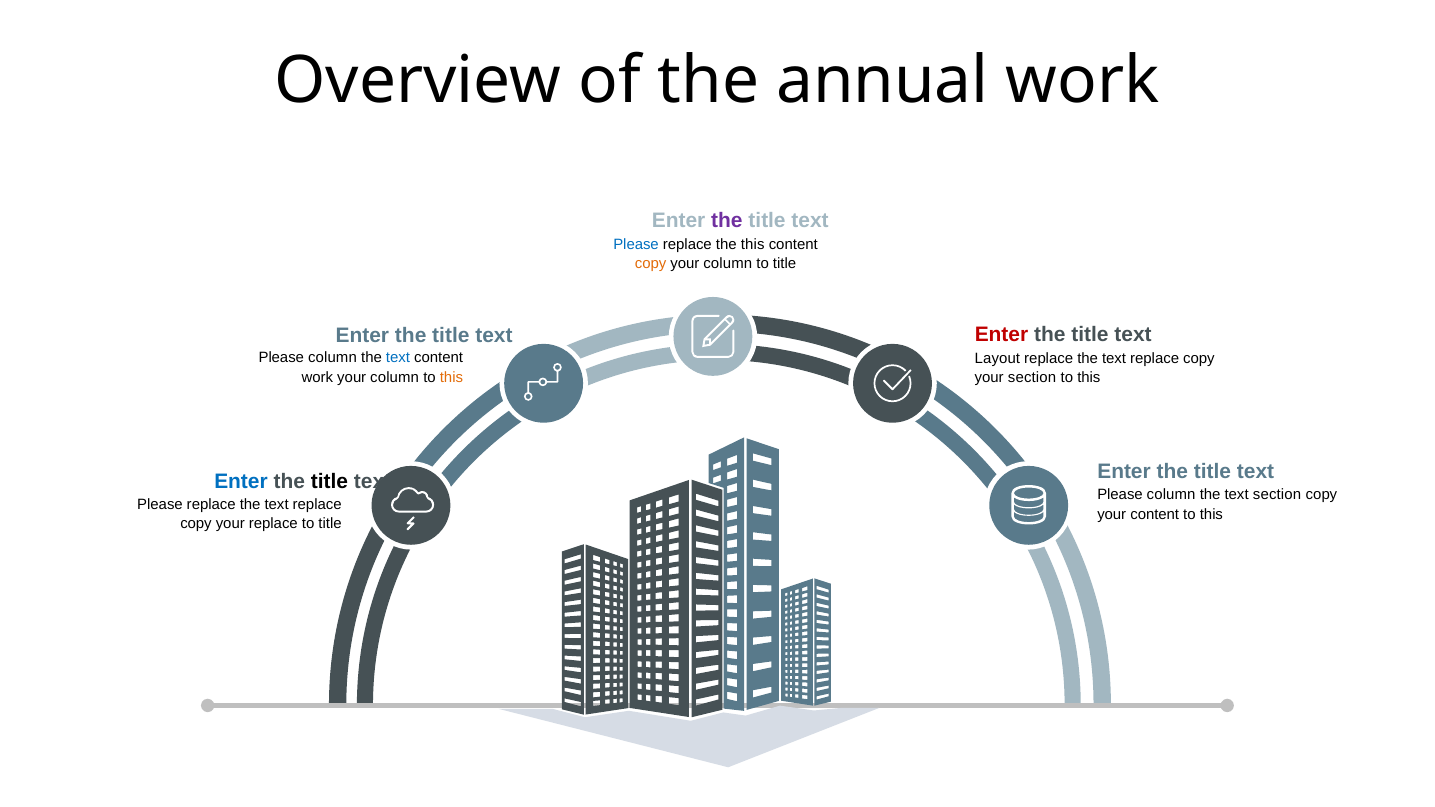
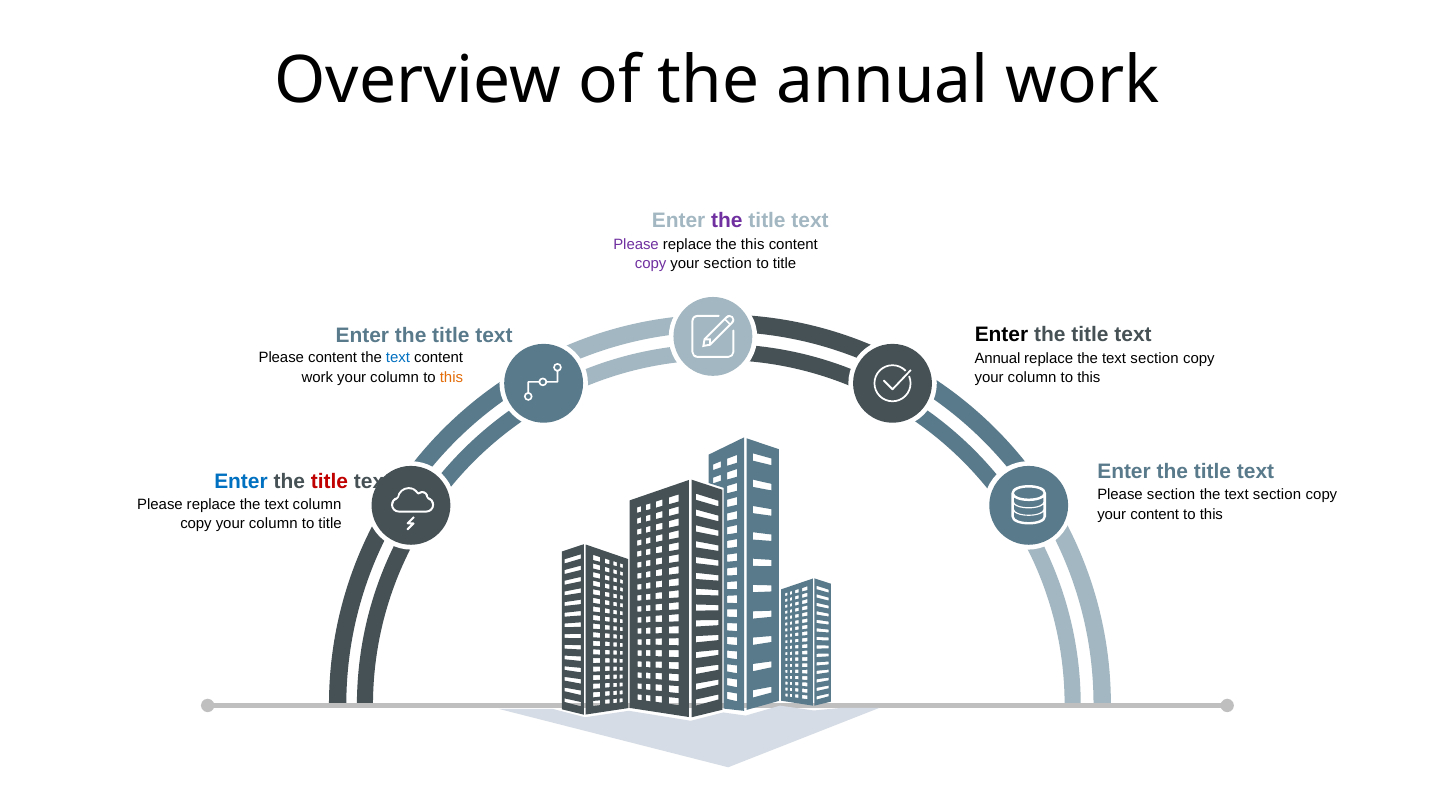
Please at (636, 244) colour: blue -> purple
copy at (651, 264) colour: orange -> purple
column at (728, 264): column -> section
Enter at (1001, 335) colour: red -> black
column at (333, 358): column -> content
Layout at (997, 358): Layout -> Annual
replace at (1155, 358): replace -> section
section at (1032, 378): section -> column
title at (329, 481) colour: black -> red
column at (1171, 495): column -> section
replace at (317, 505): replace -> column
replace at (273, 524): replace -> column
